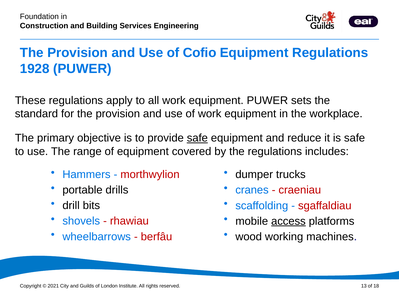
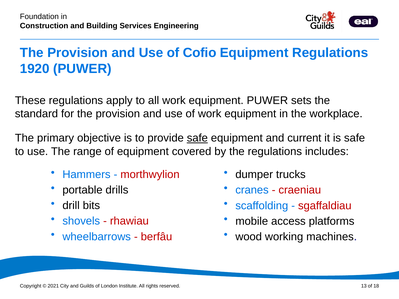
1928: 1928 -> 1920
reduce: reduce -> current
access underline: present -> none
